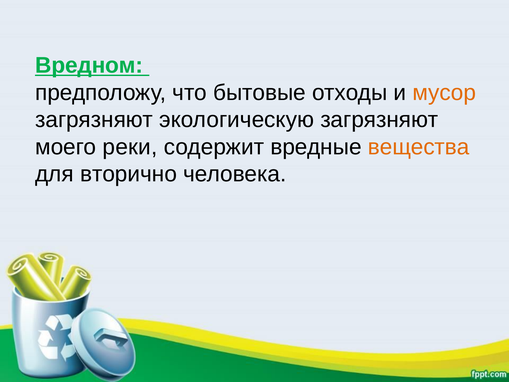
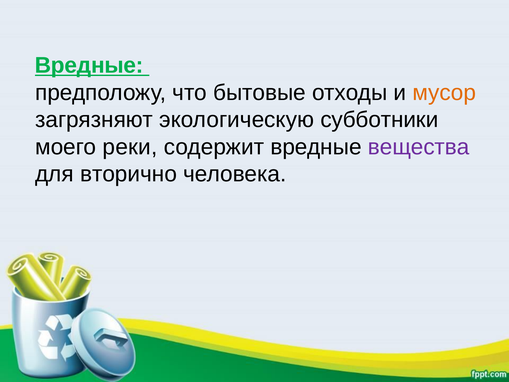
Вредном at (89, 65): Вредном -> Вредные
экологическую загрязняют: загрязняют -> субботники
вещества colour: orange -> purple
